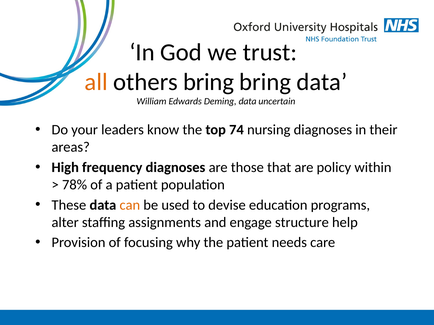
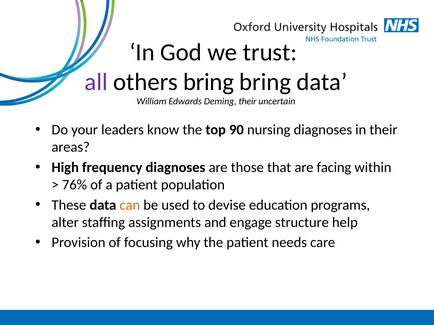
all colour: orange -> purple
Deming data: data -> their
74: 74 -> 90
policy: policy -> facing
78%: 78% -> 76%
